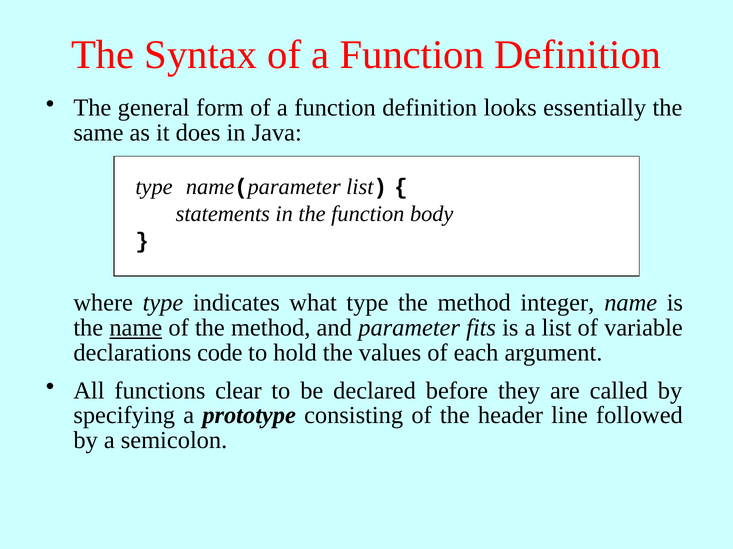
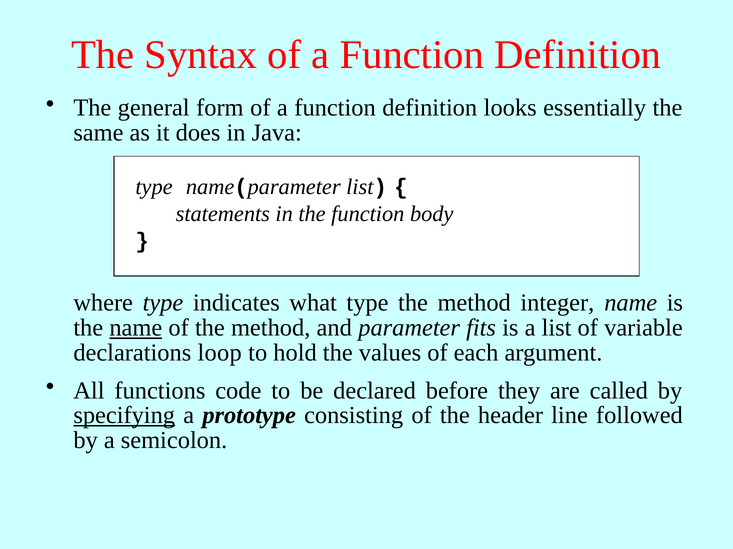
code: code -> loop
clear: clear -> code
specifying underline: none -> present
